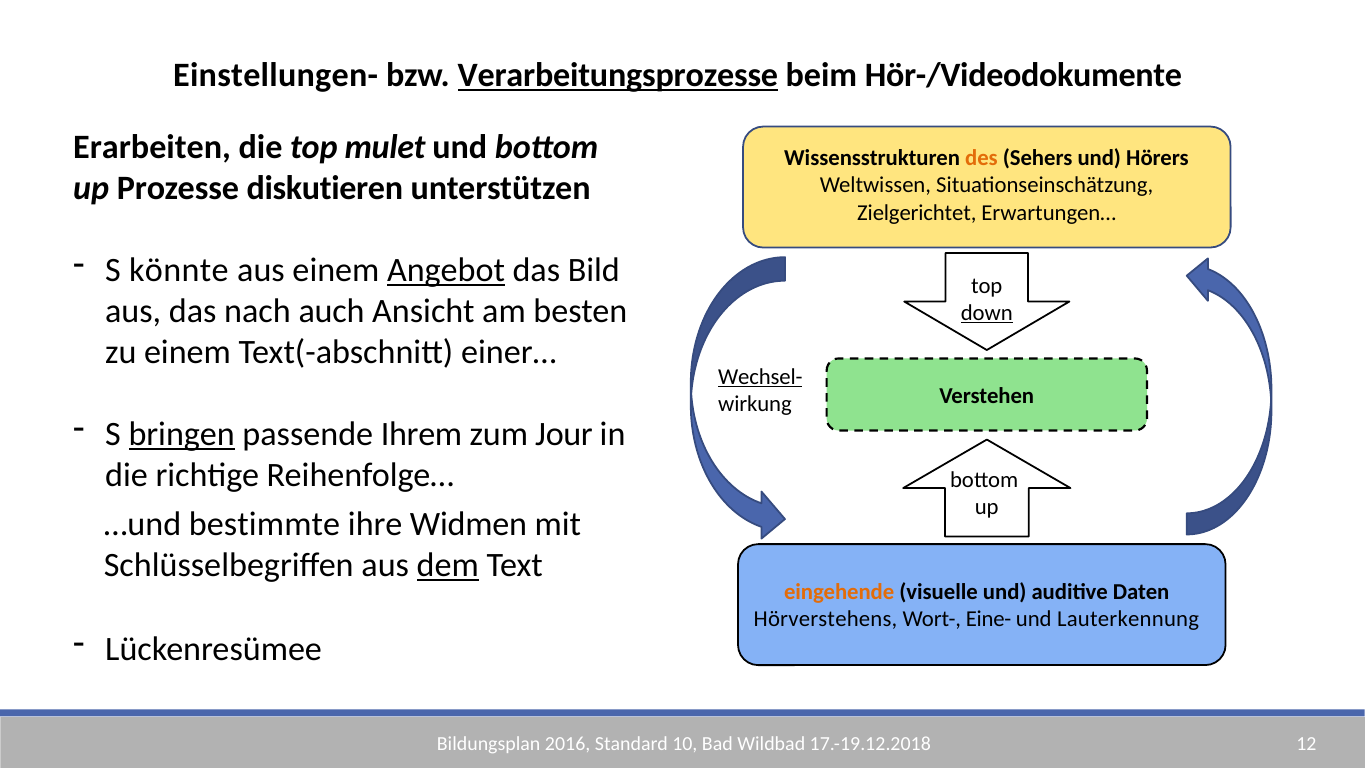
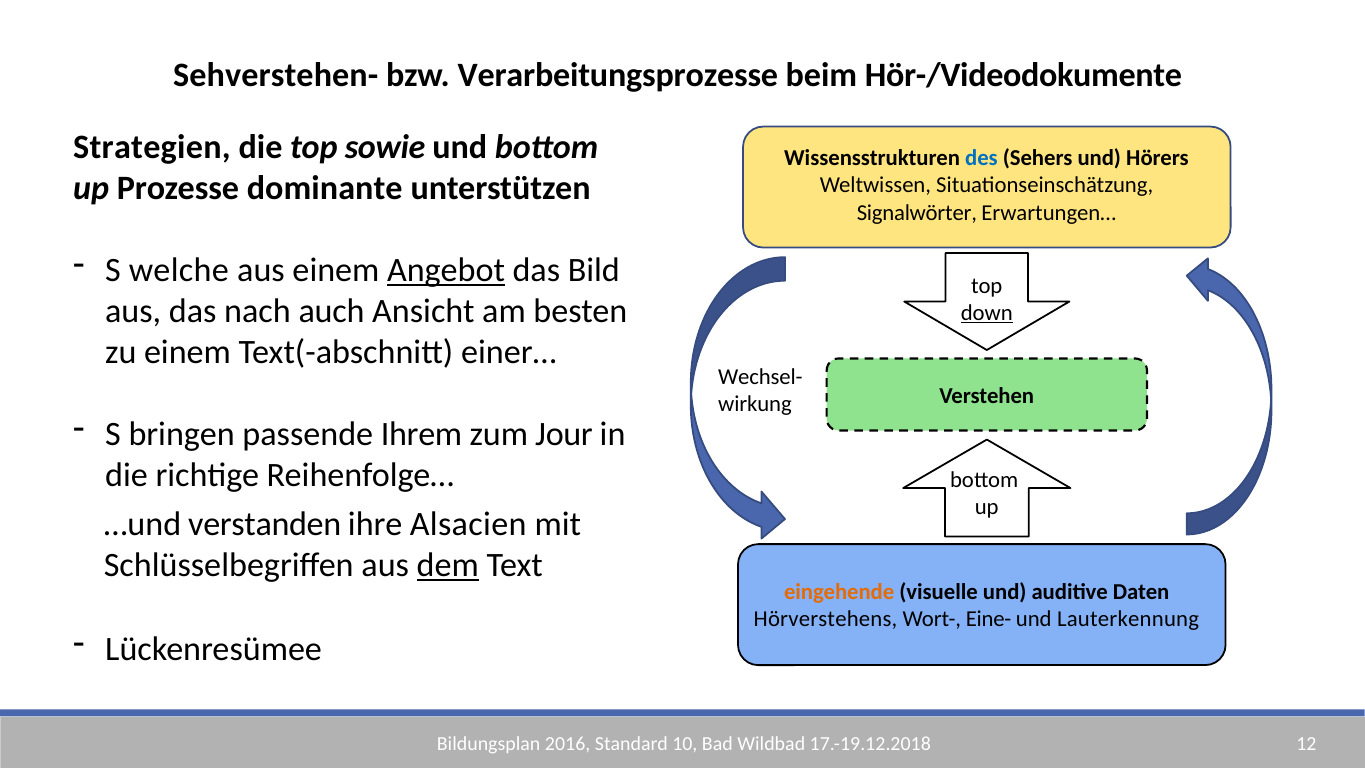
Einstellungen-: Einstellungen- -> Sehverstehen-
Verarbeitungsprozesse underline: present -> none
Erarbeiten: Erarbeiten -> Strategien
mulet: mulet -> sowie
des colour: orange -> blue
diskutieren: diskutieren -> dominante
Zielgerichtet: Zielgerichtet -> Signalwörter
könnte: könnte -> welche
Wechsel- underline: present -> none
bringen underline: present -> none
bestimmte: bestimmte -> verstanden
Widmen: Widmen -> Alsacien
